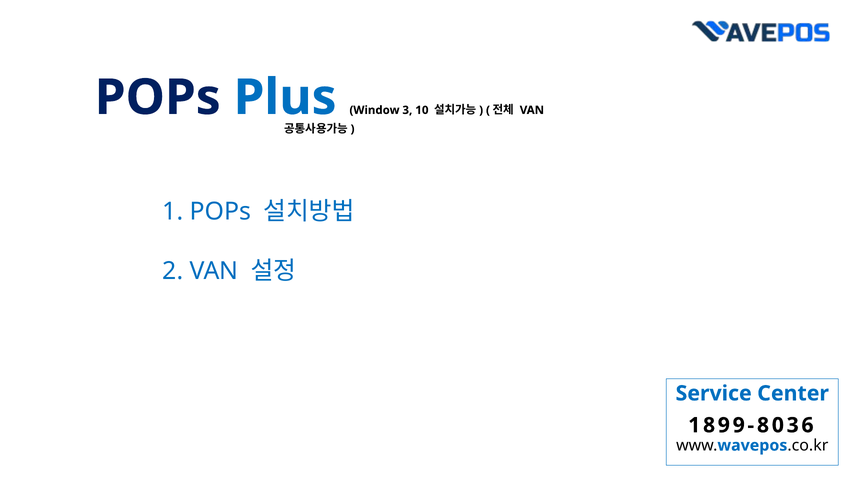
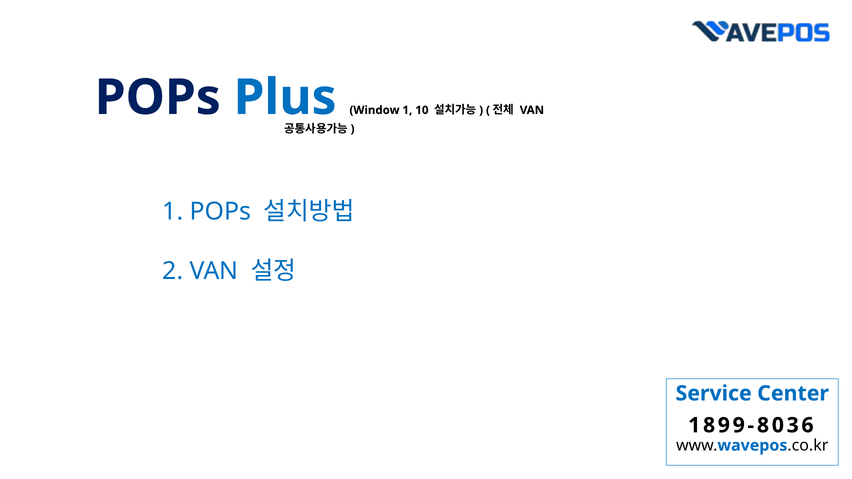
Window 3: 3 -> 1
